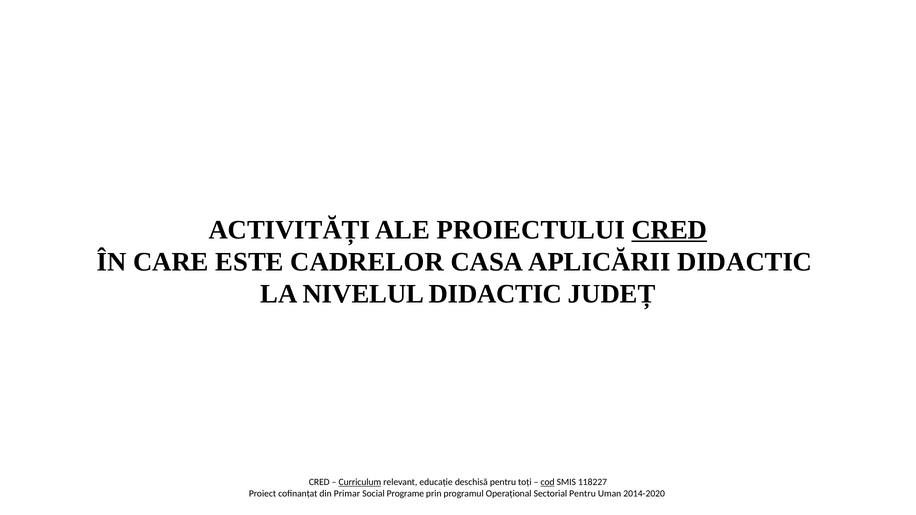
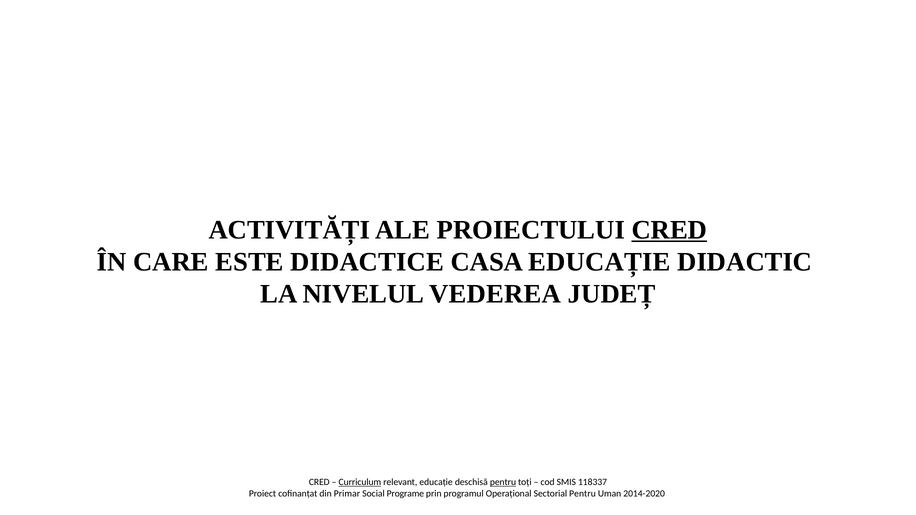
CADRELOR: CADRELOR -> DIDACTICE
CASA APLICĂRII: APLICĂRII -> EDUCAȚIE
NIVELUL DIDACTIC: DIDACTIC -> VEDEREA
pentru at (503, 482) underline: none -> present
cod underline: present -> none
118227: 118227 -> 118337
